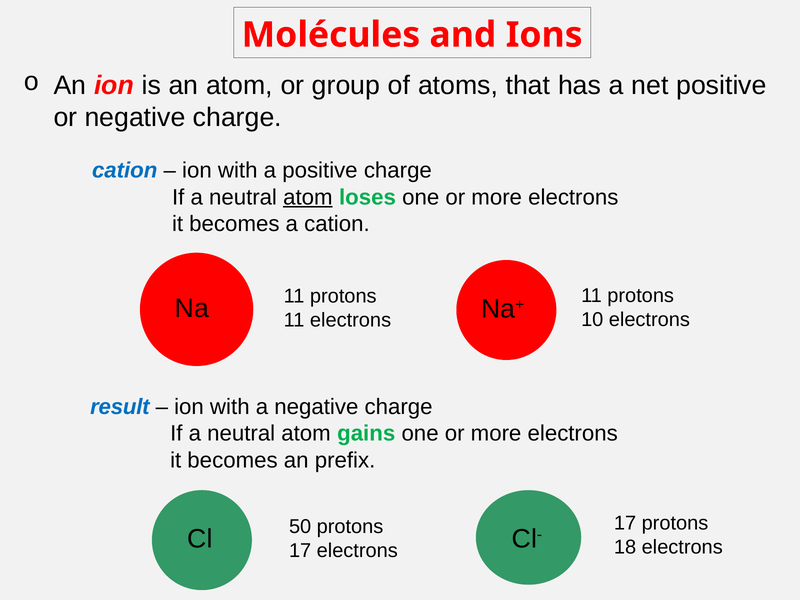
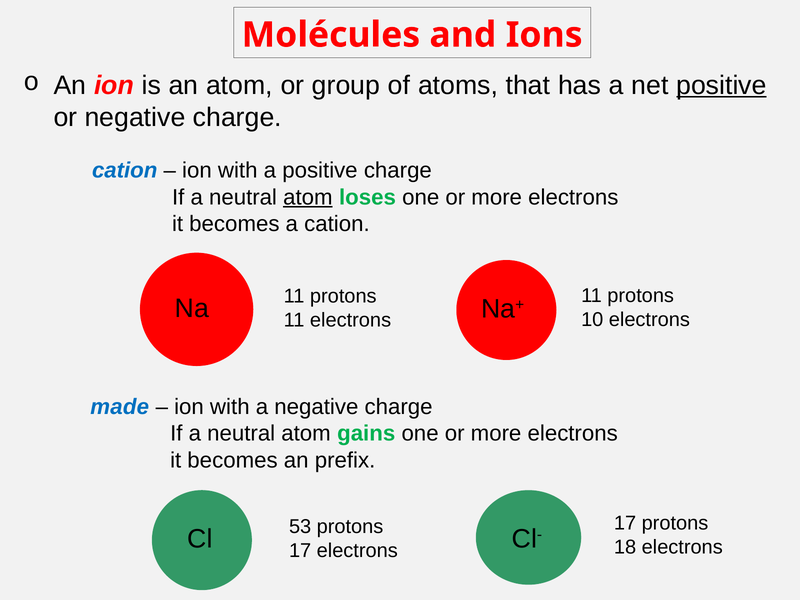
positive at (721, 85) underline: none -> present
result: result -> made
50: 50 -> 53
